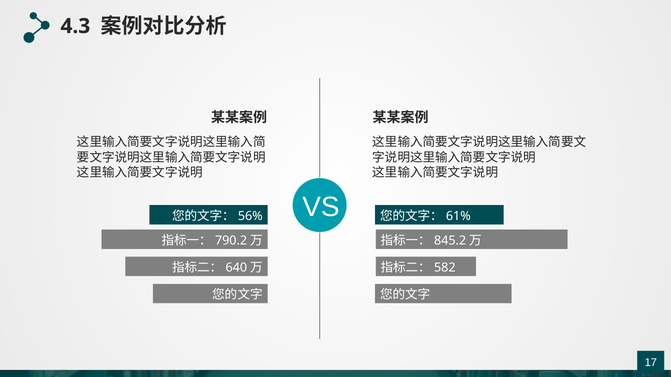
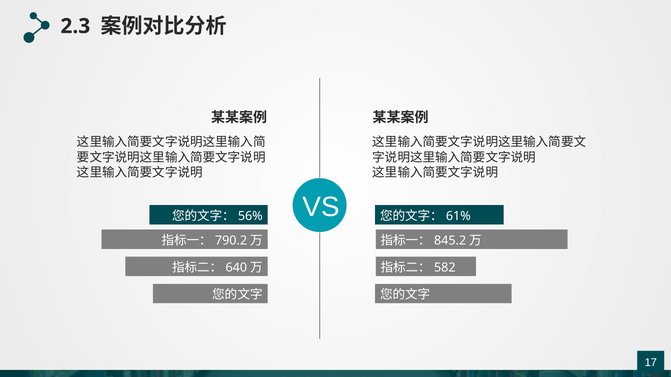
4.3: 4.3 -> 2.3
